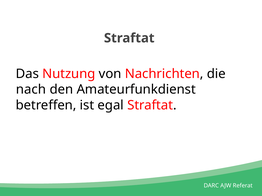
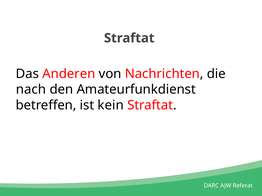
Nutzung: Nutzung -> Anderen
egal: egal -> kein
